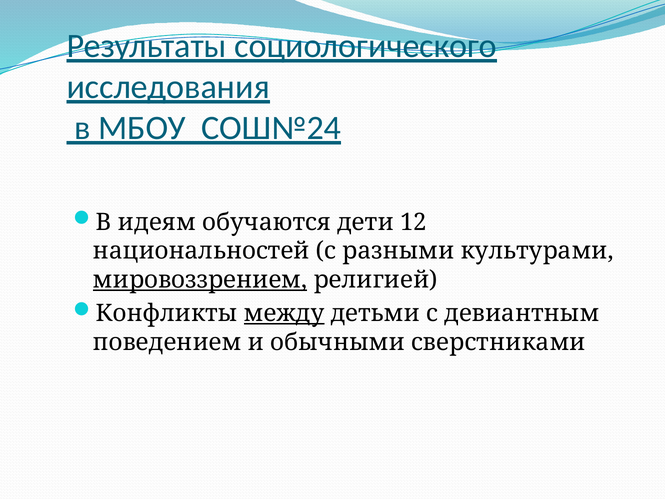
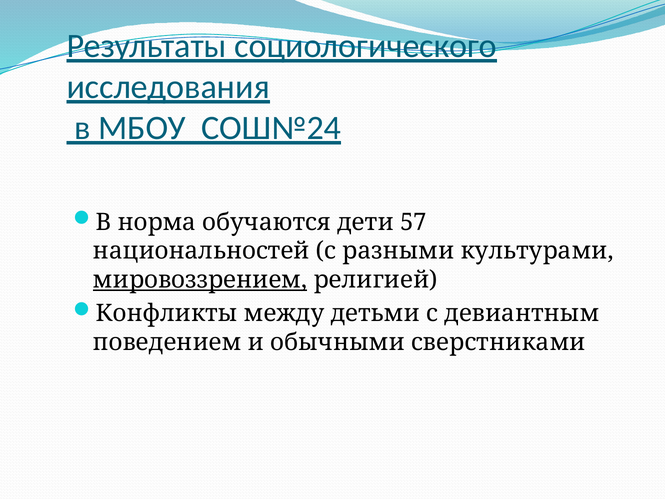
идеям: идеям -> норма
12: 12 -> 57
между underline: present -> none
